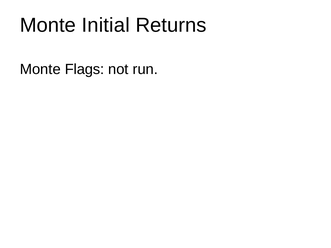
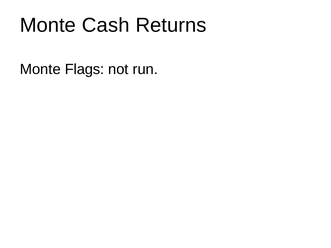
Initial: Initial -> Cash
